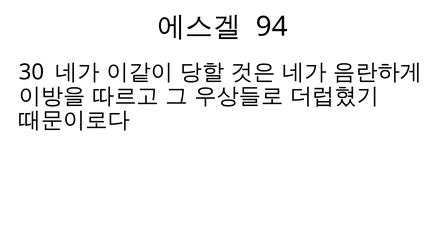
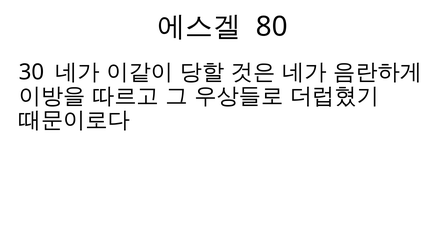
94: 94 -> 80
